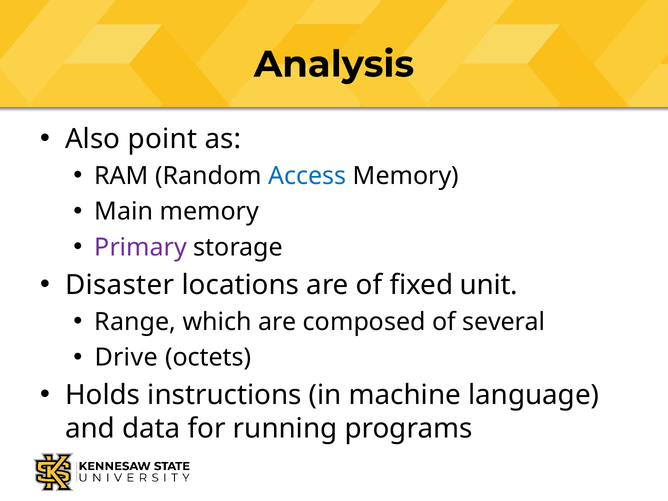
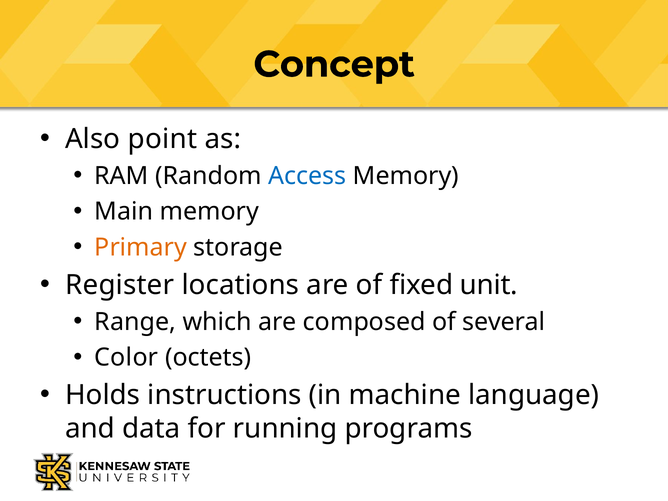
Analysis: Analysis -> Concept
Primary colour: purple -> orange
Disaster: Disaster -> Register
Drive: Drive -> Color
